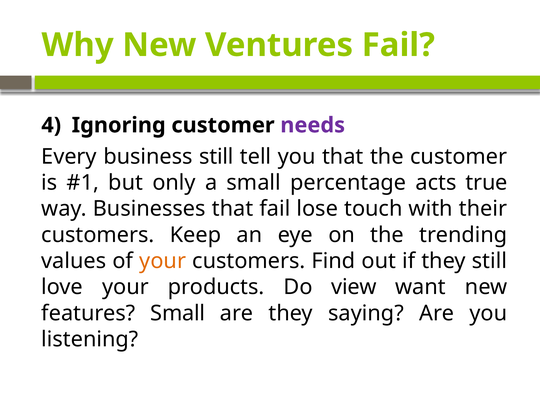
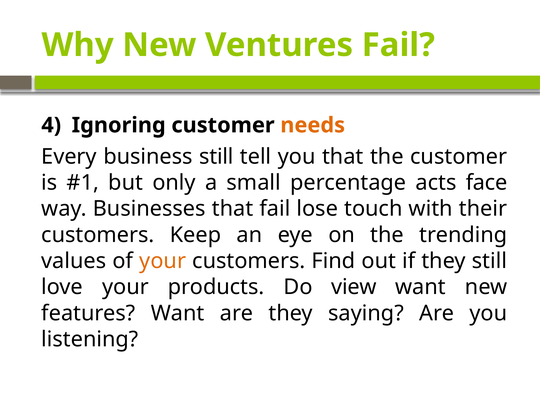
needs colour: purple -> orange
true: true -> face
features Small: Small -> Want
